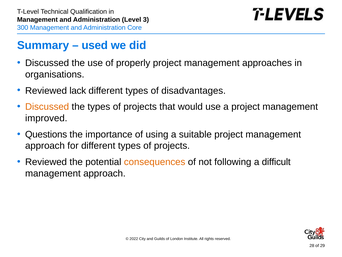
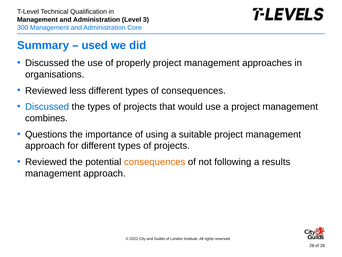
lack: lack -> less
of disadvantages: disadvantages -> consequences
Discussed at (47, 107) colour: orange -> blue
improved: improved -> combines
difficult: difficult -> results
